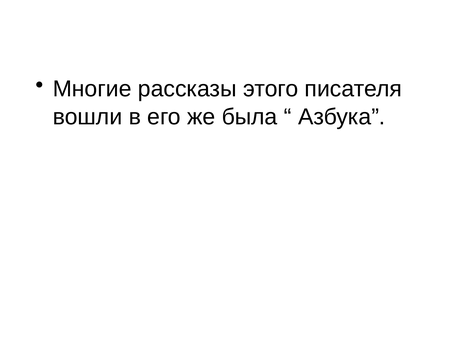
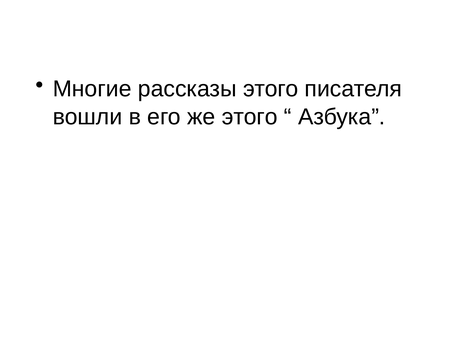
же была: была -> этого
